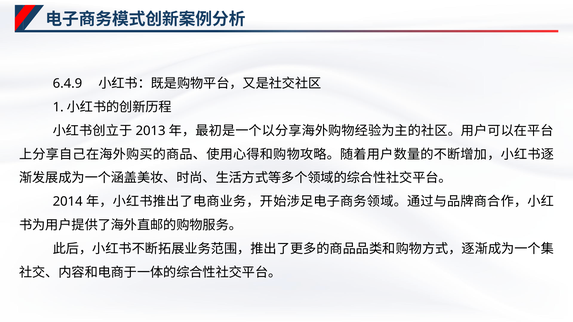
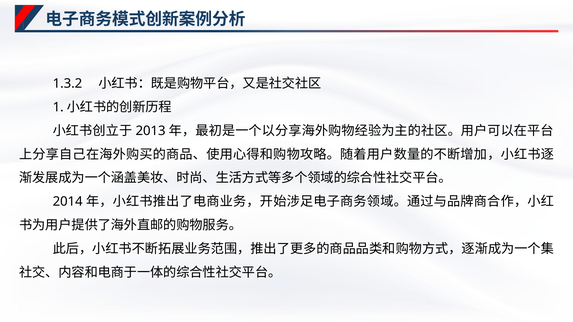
6.4.9: 6.4.9 -> 1.3.2
